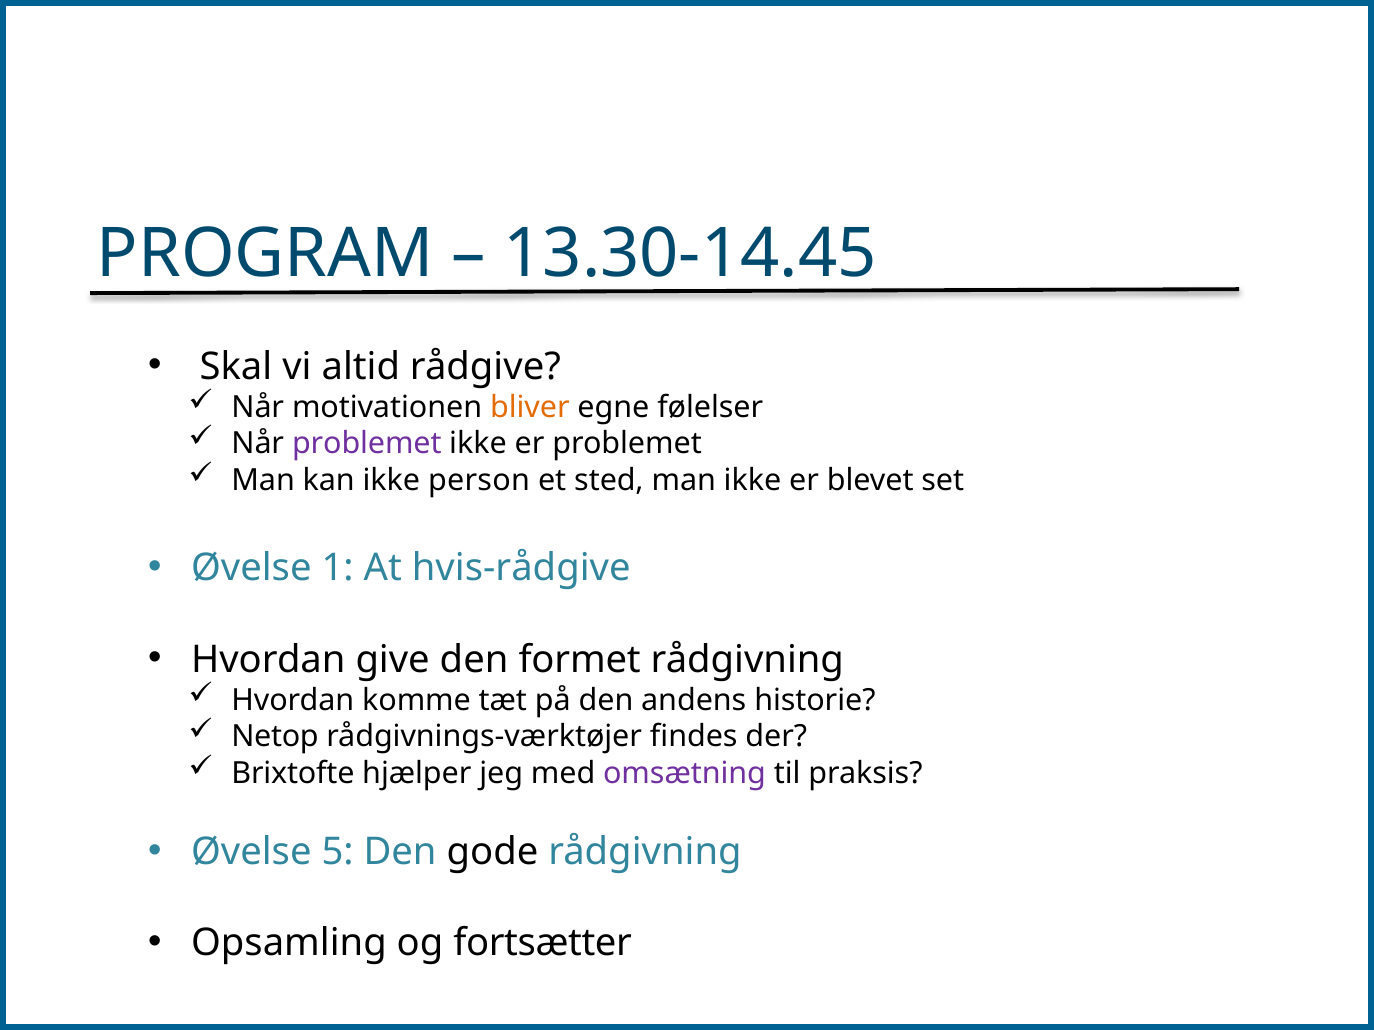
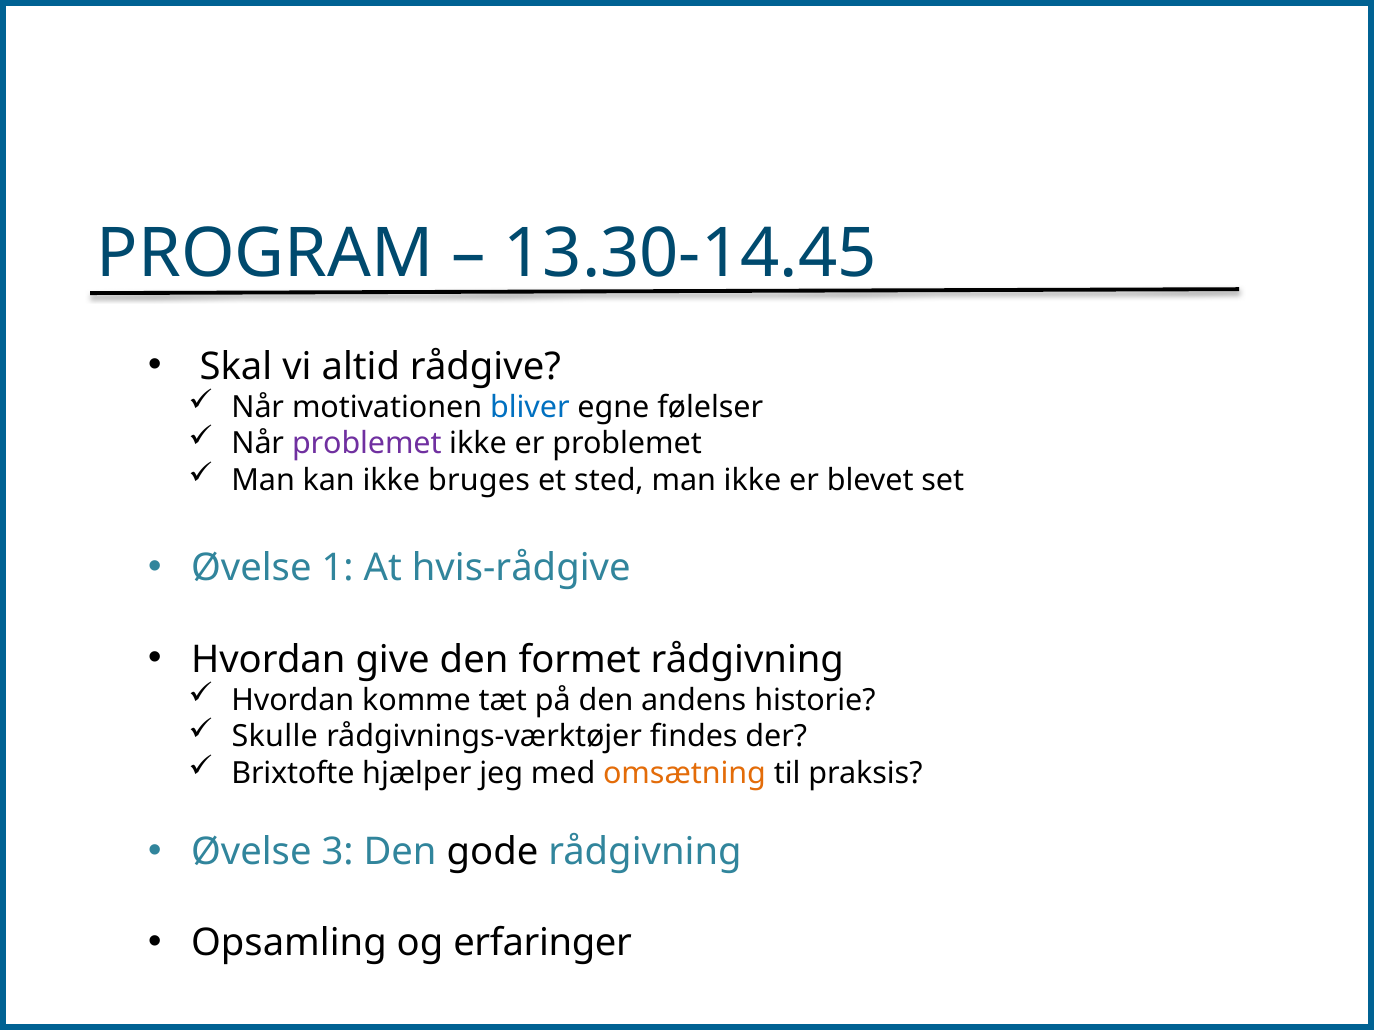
bliver colour: orange -> blue
person: person -> bruges
Netop: Netop -> Skulle
omsætning colour: purple -> orange
5: 5 -> 3
fortsætter: fortsætter -> erfaringer
